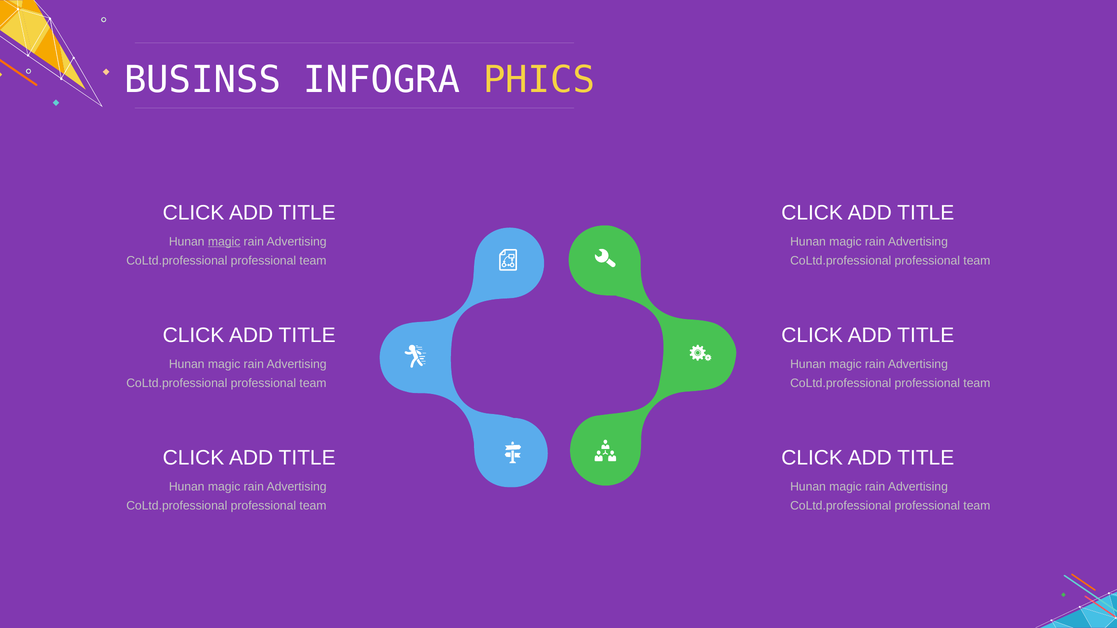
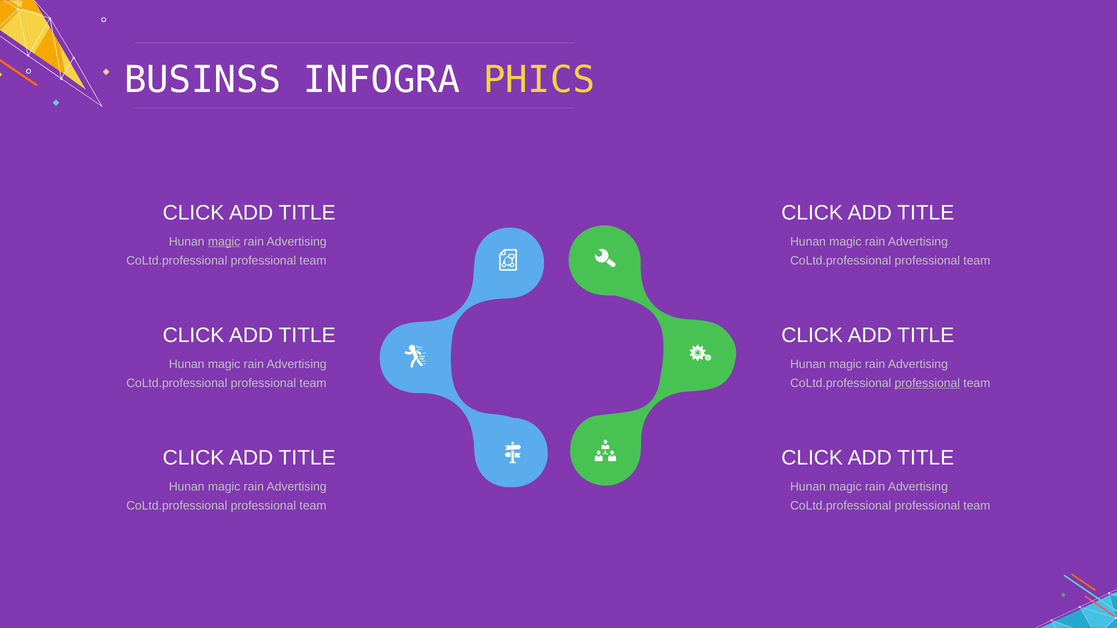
professional at (927, 383) underline: none -> present
